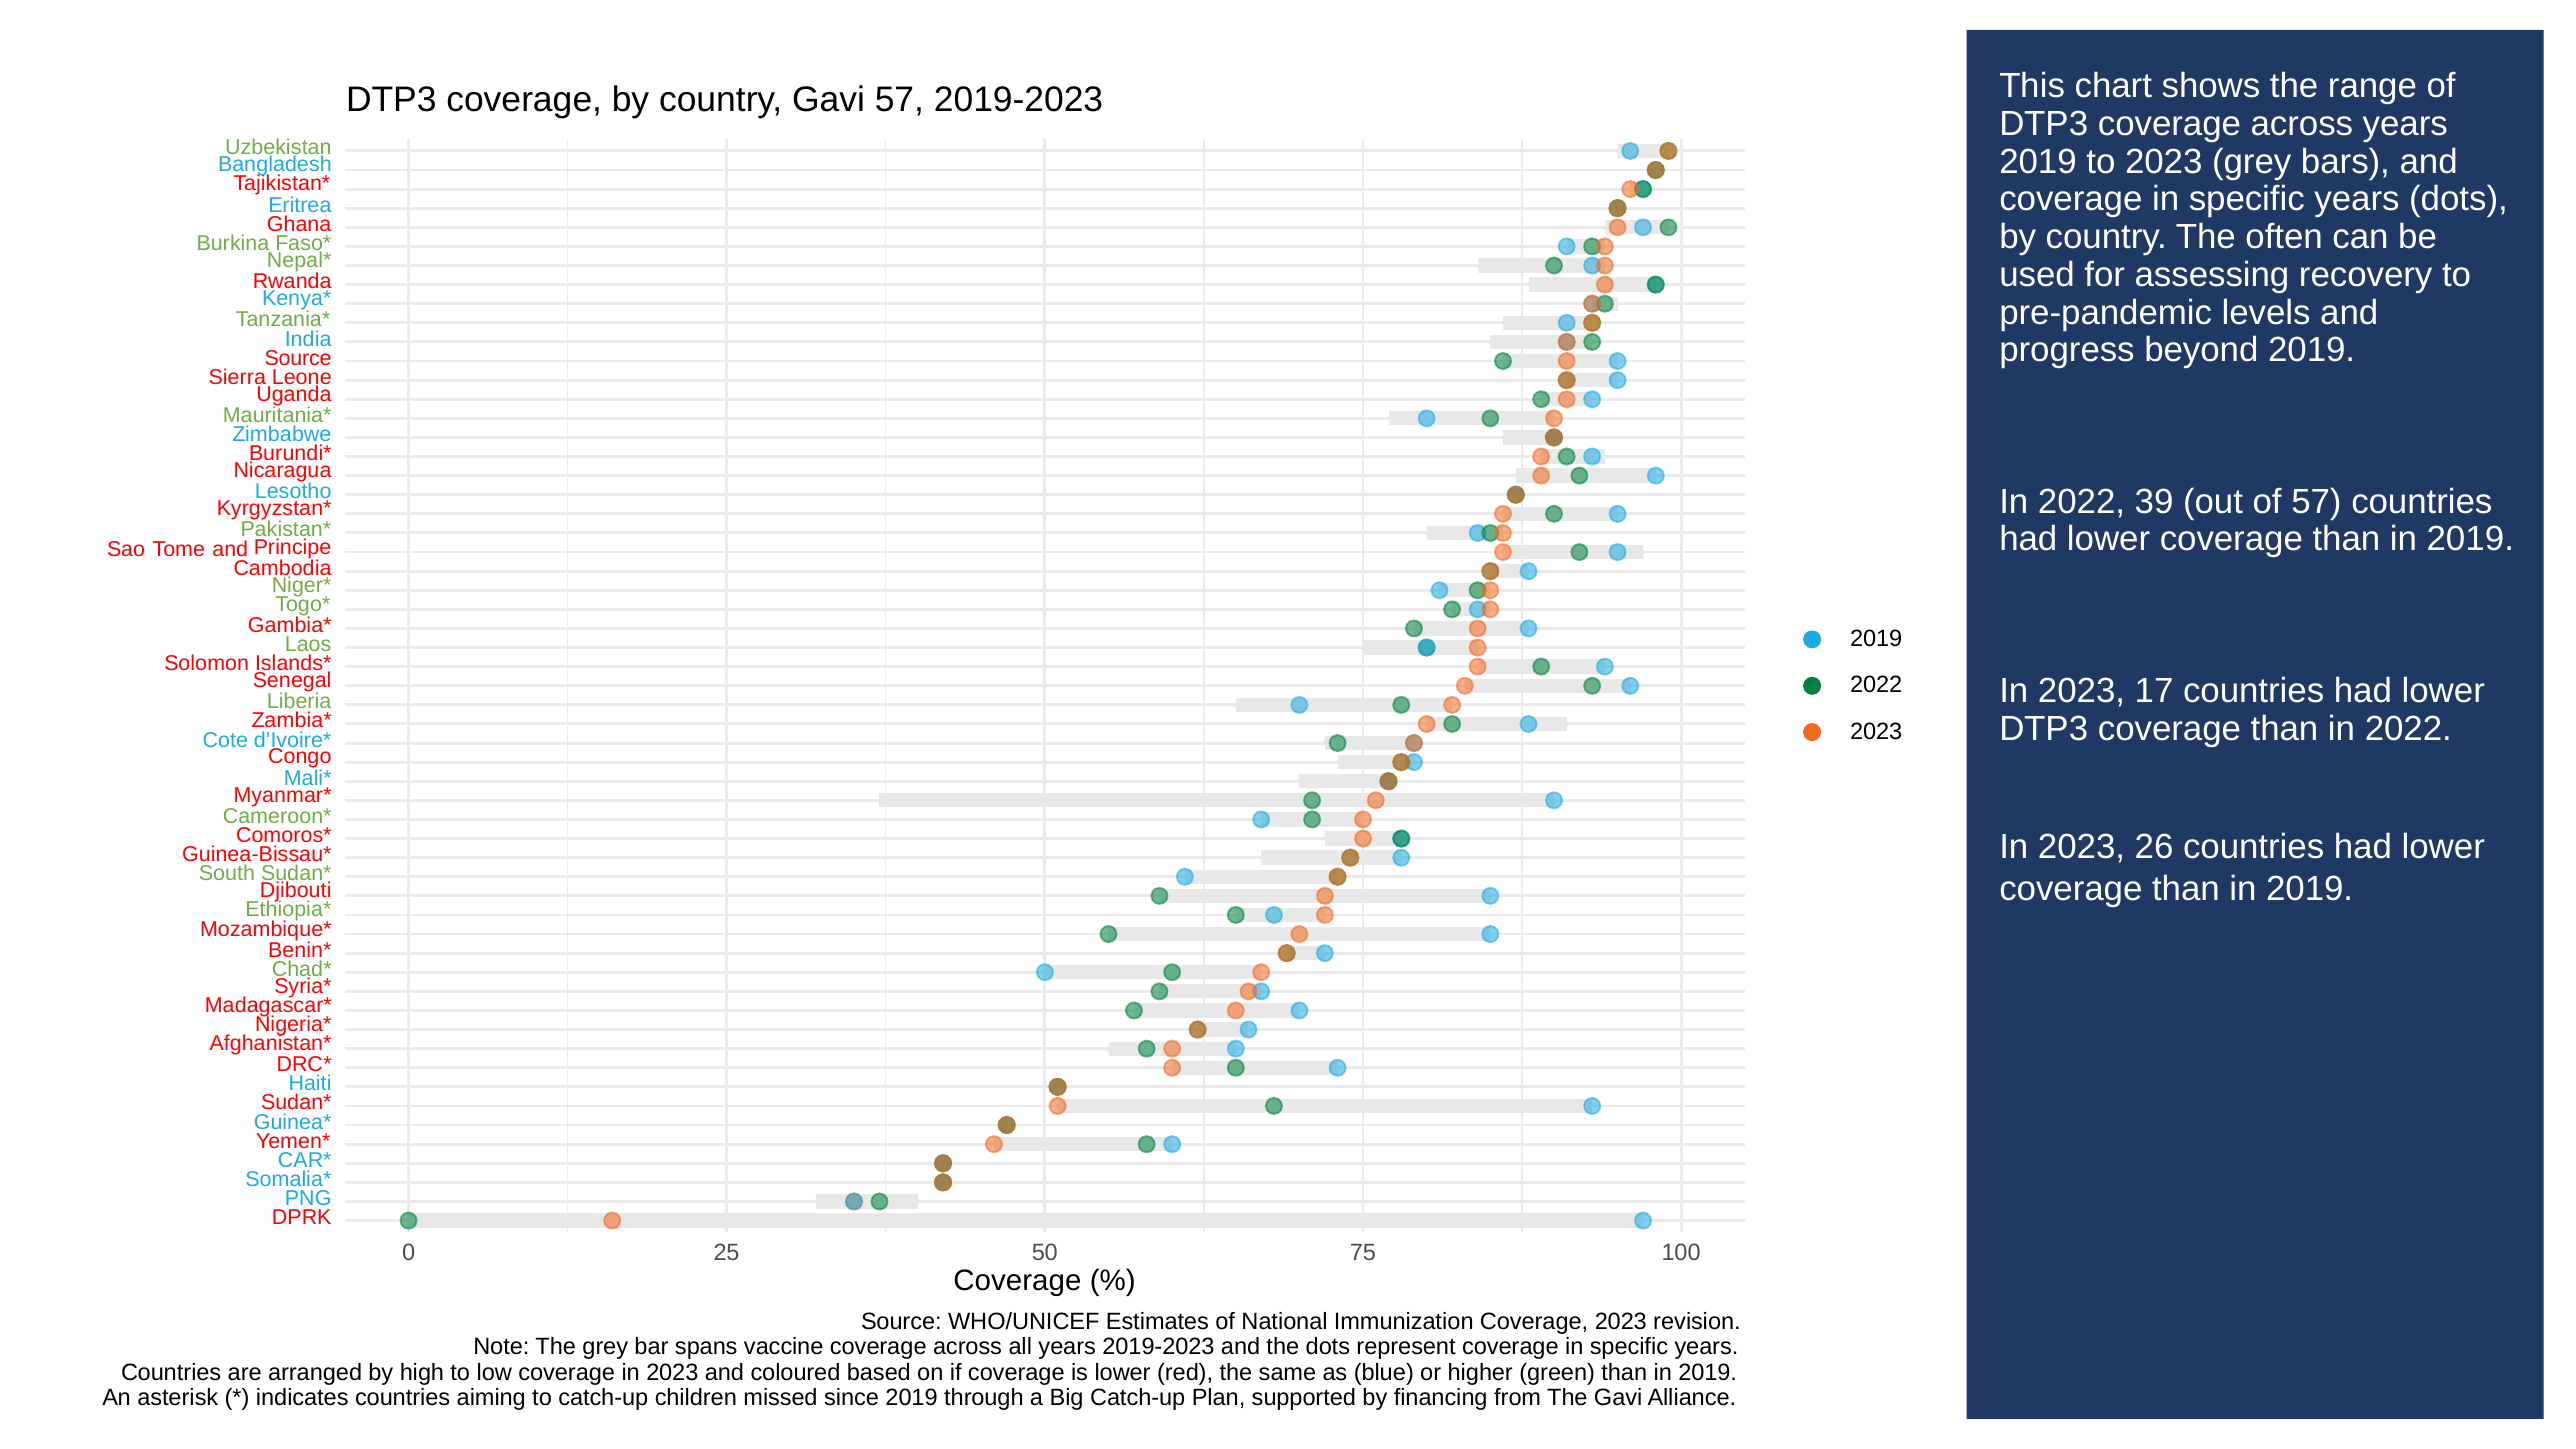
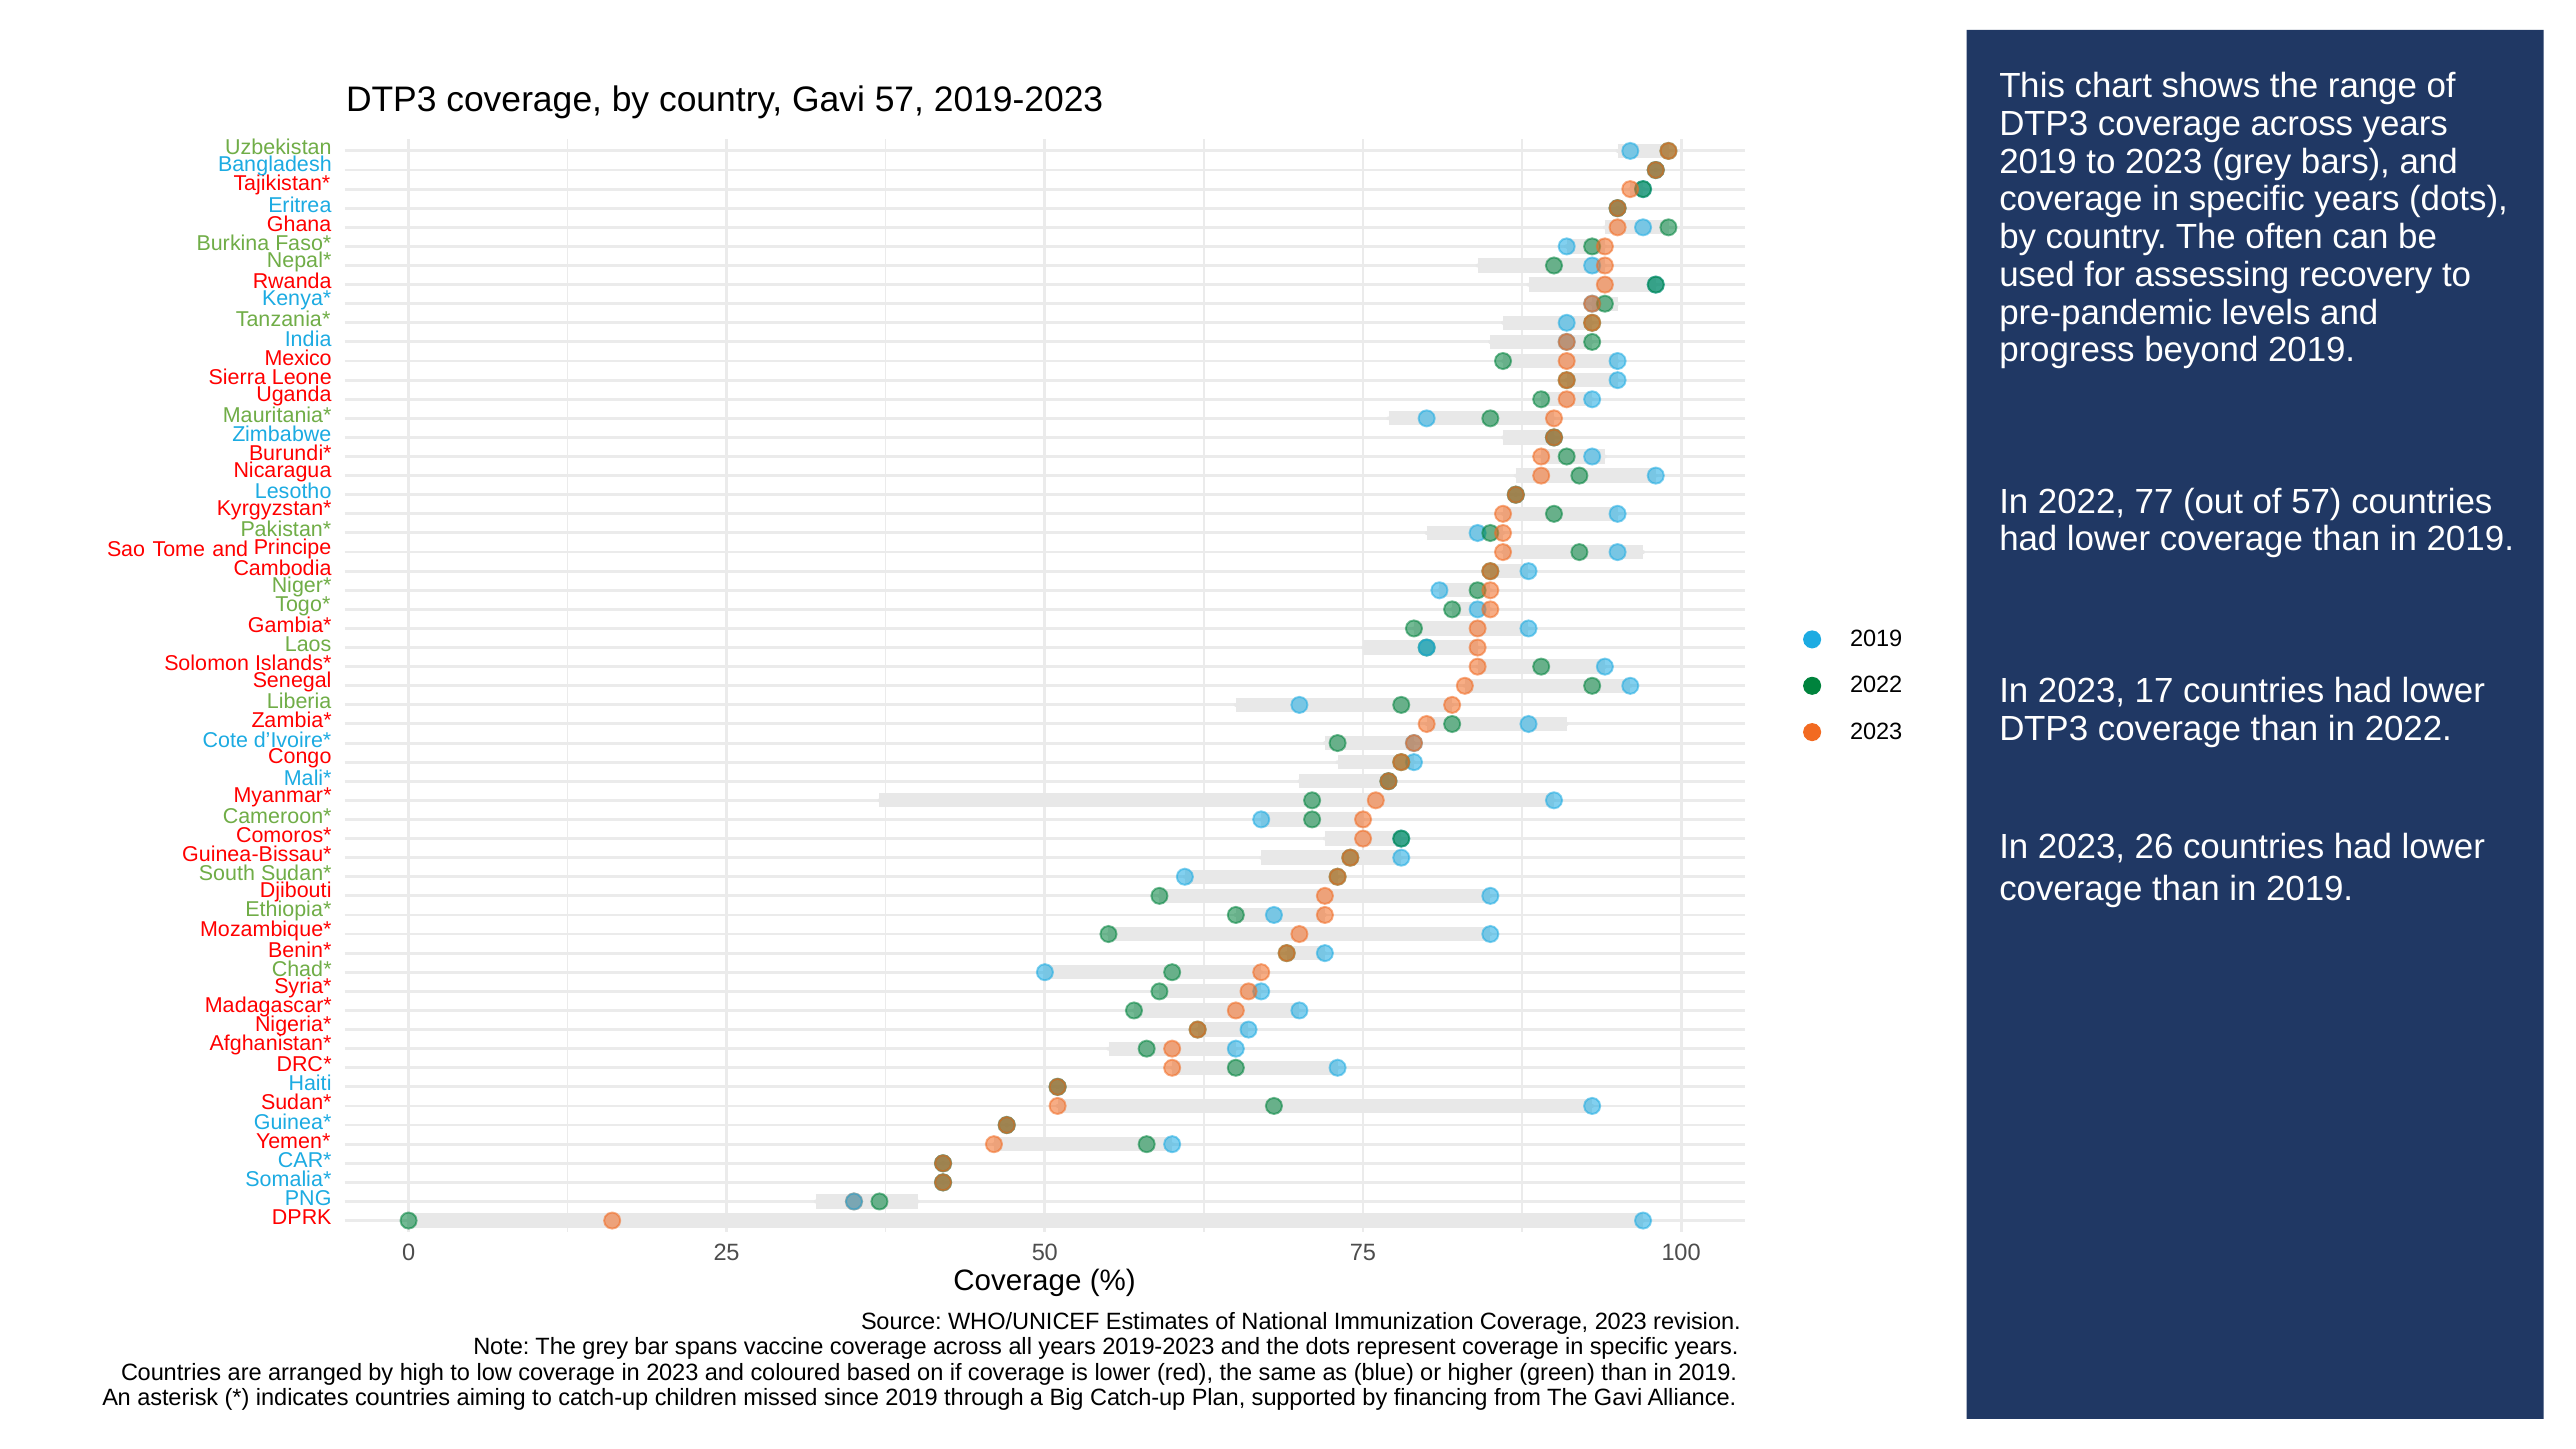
Source at (298, 358): Source -> Mexico
39: 39 -> 77
